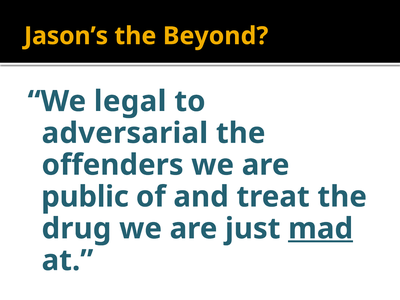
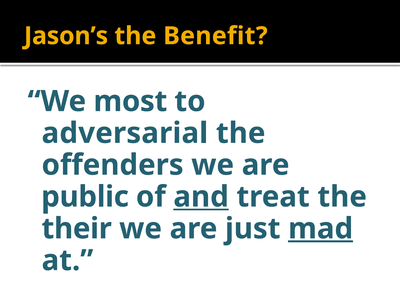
Beyond: Beyond -> Benefit
legal: legal -> most
and underline: none -> present
drug: drug -> their
